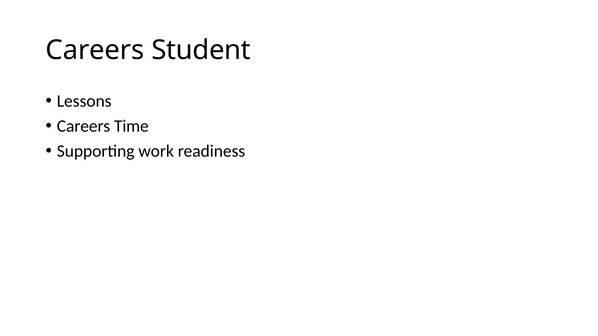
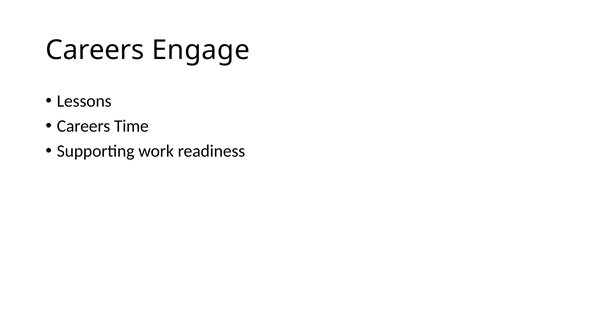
Student: Student -> Engage
